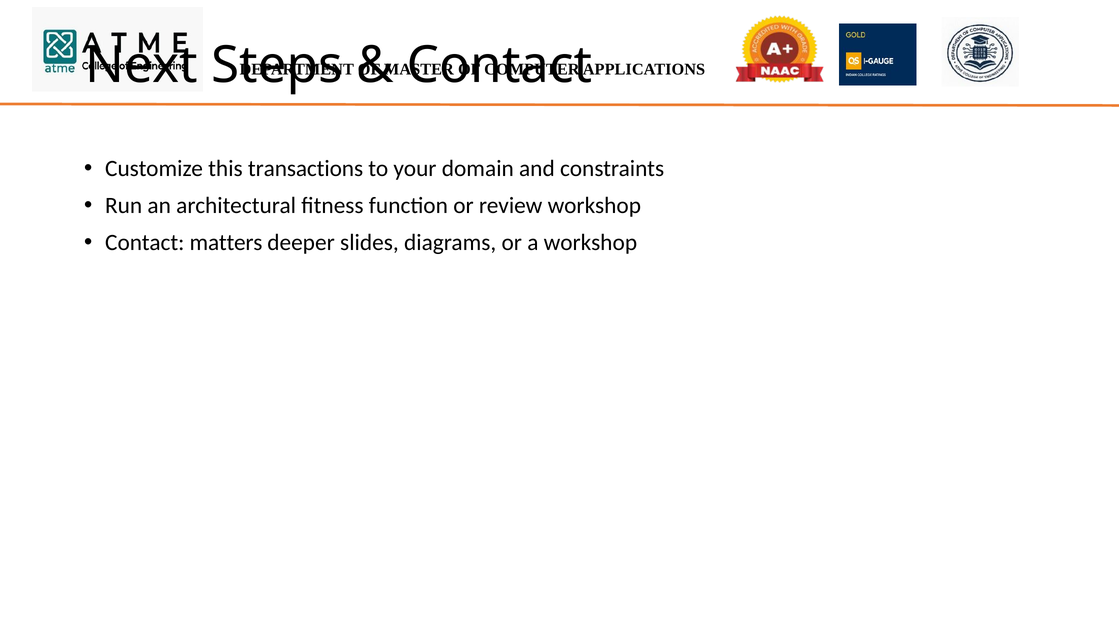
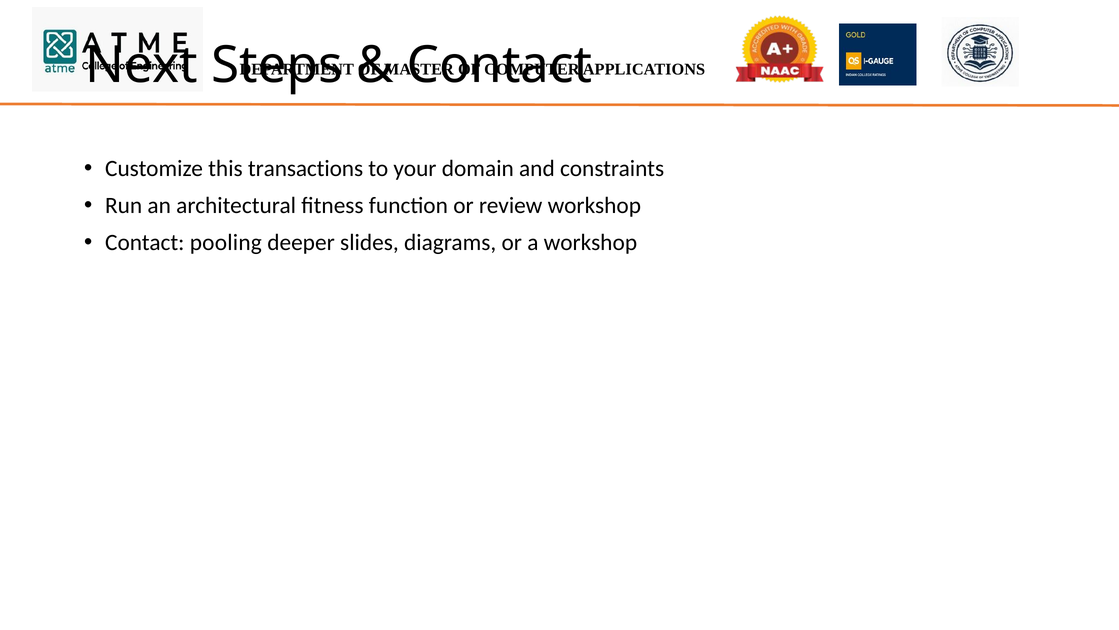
matters: matters -> pooling
